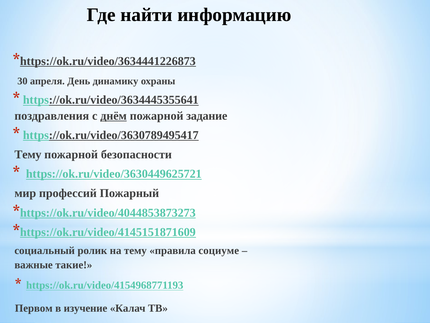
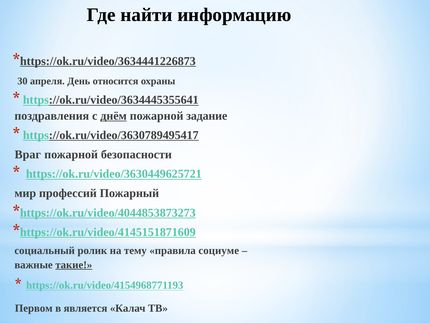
динамику: динамику -> относится
Тему at (28, 154): Тему -> Враг
такие underline: none -> present
изучение: изучение -> является
